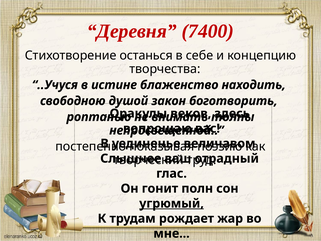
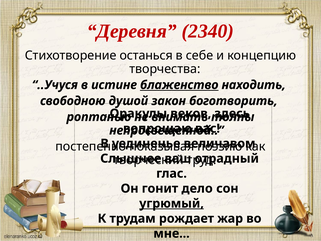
7400: 7400 -> 2340
блаженство underline: none -> present
полн: полн -> дело
